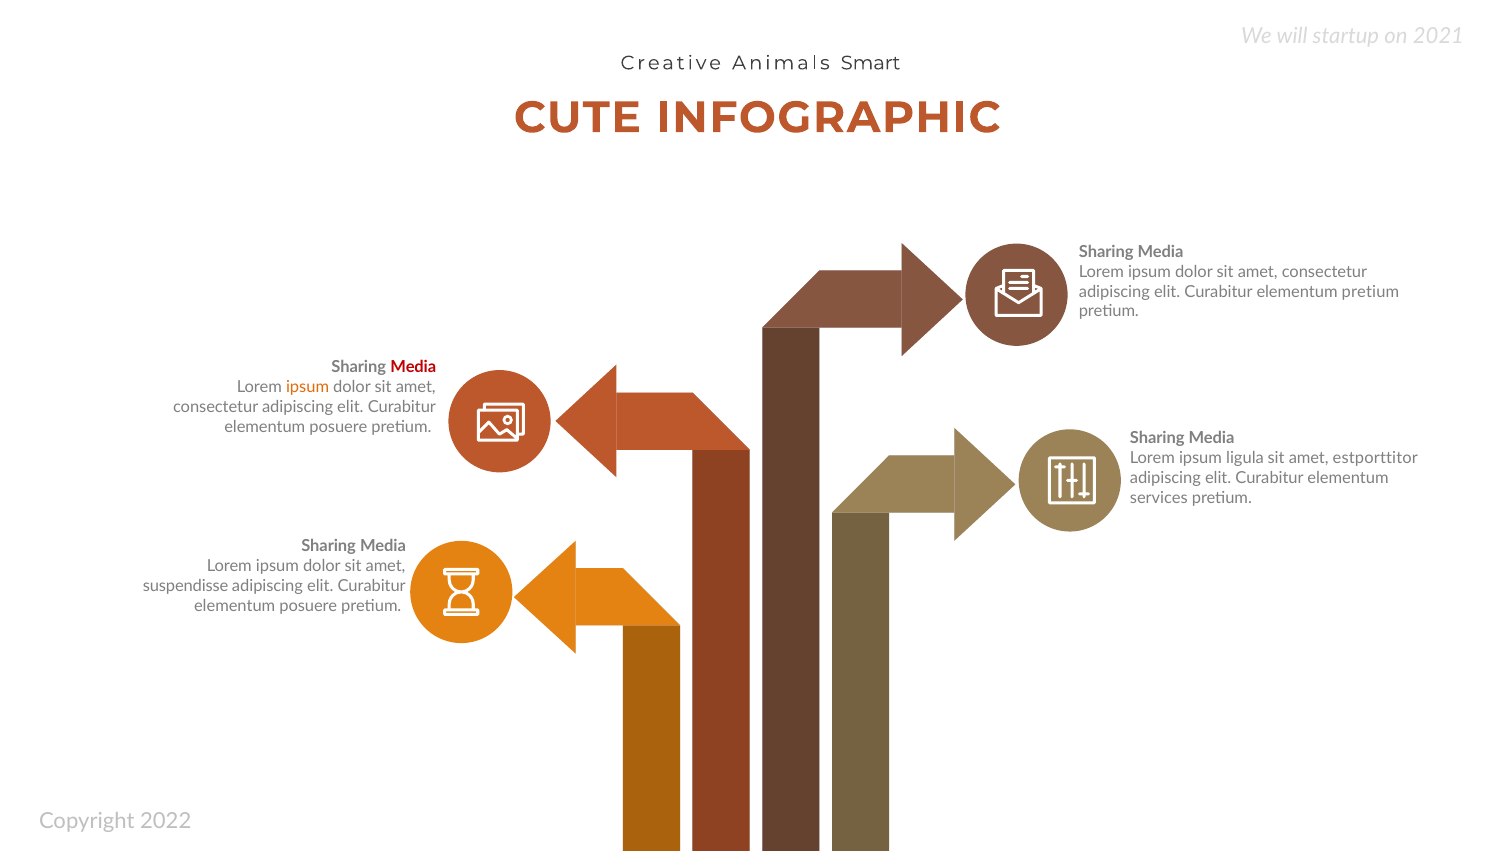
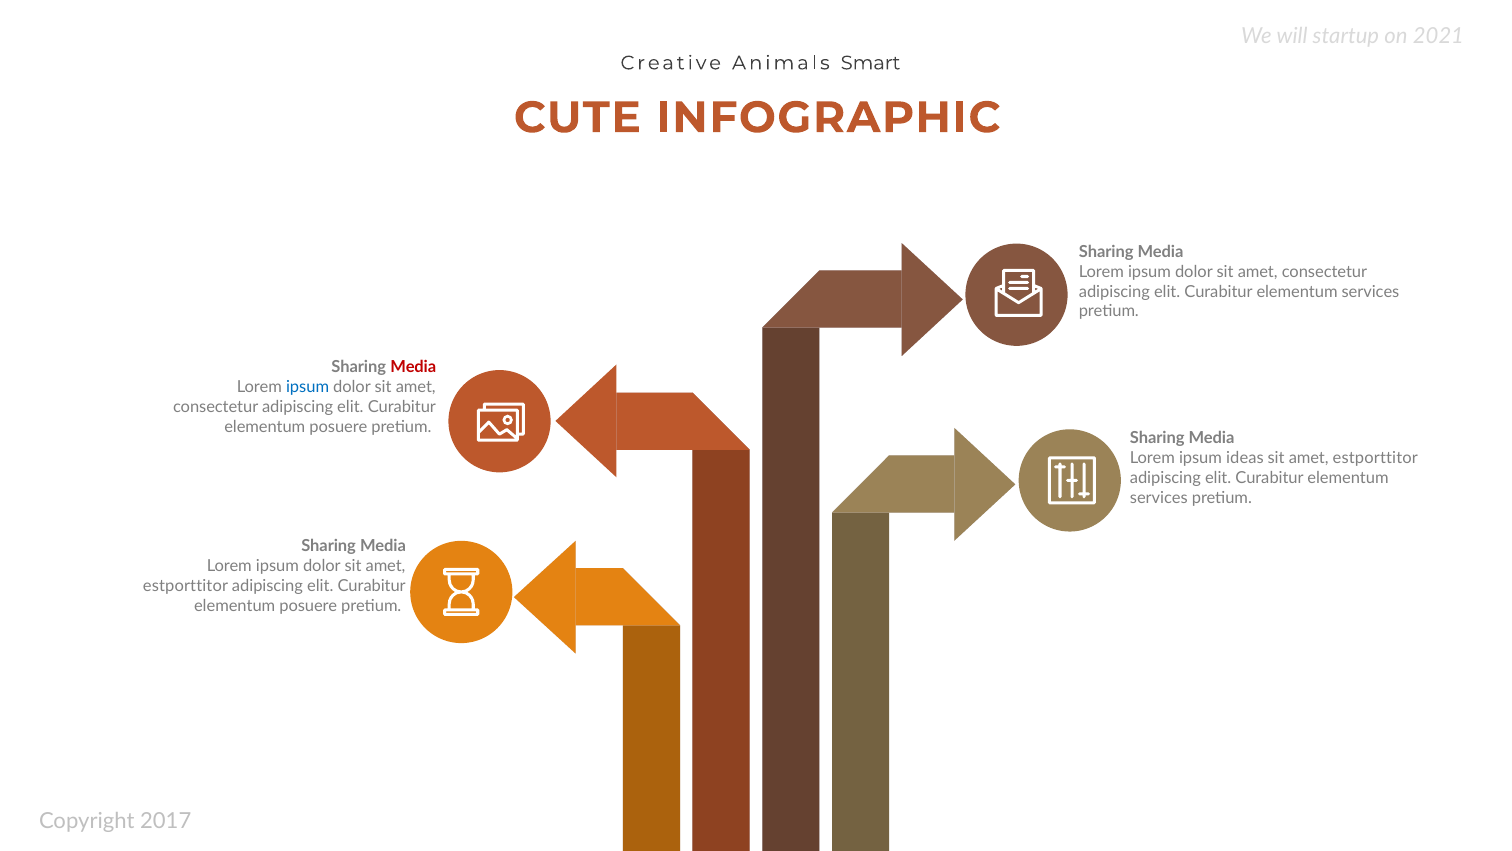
pretium at (1370, 292): pretium -> services
ipsum at (308, 387) colour: orange -> blue
ligula: ligula -> ideas
suspendisse at (186, 586): suspendisse -> estporttitor
2022: 2022 -> 2017
